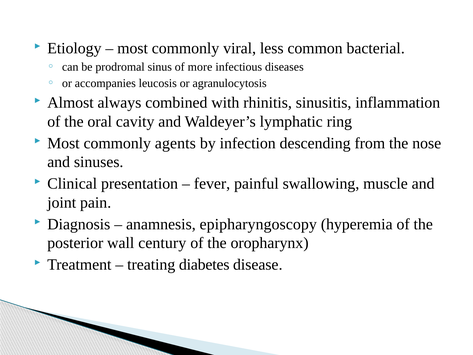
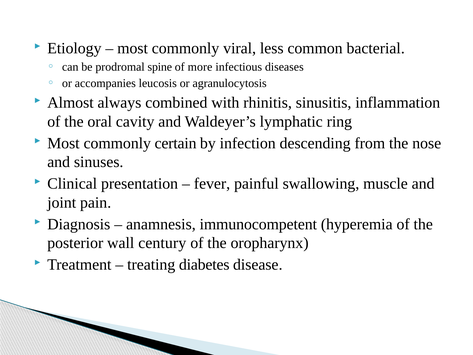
sinus: sinus -> spine
agents: agents -> certain
epipharyngoscopy: epipharyngoscopy -> immunocompetent
